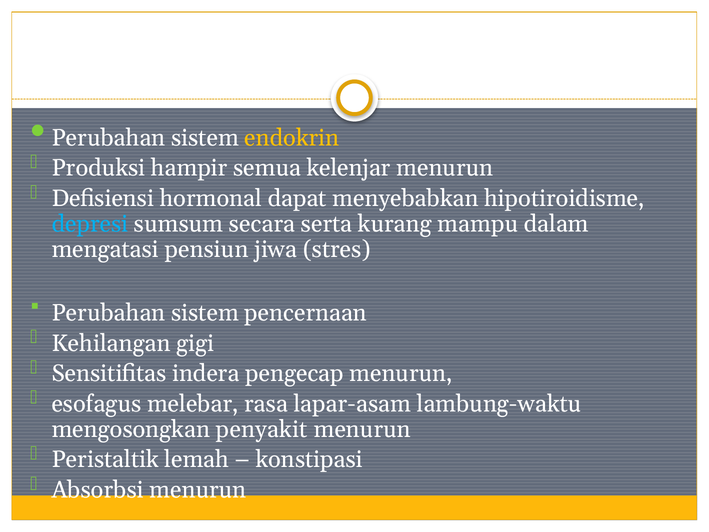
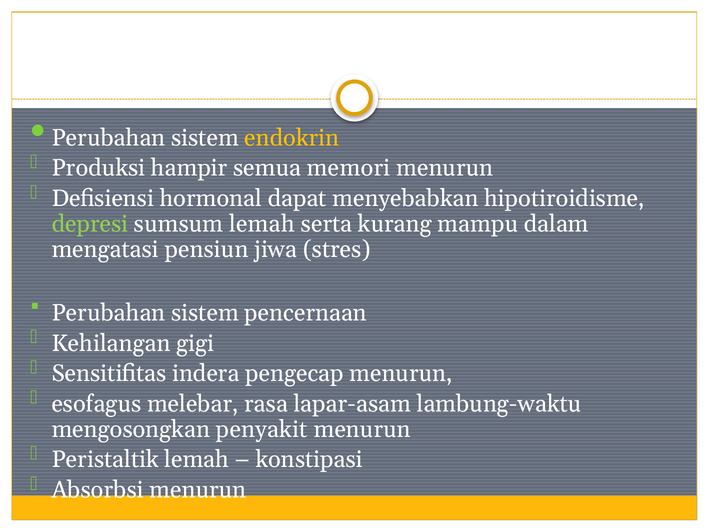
kelenjar: kelenjar -> memori
depresi colour: light blue -> light green
sumsum secara: secara -> lemah
